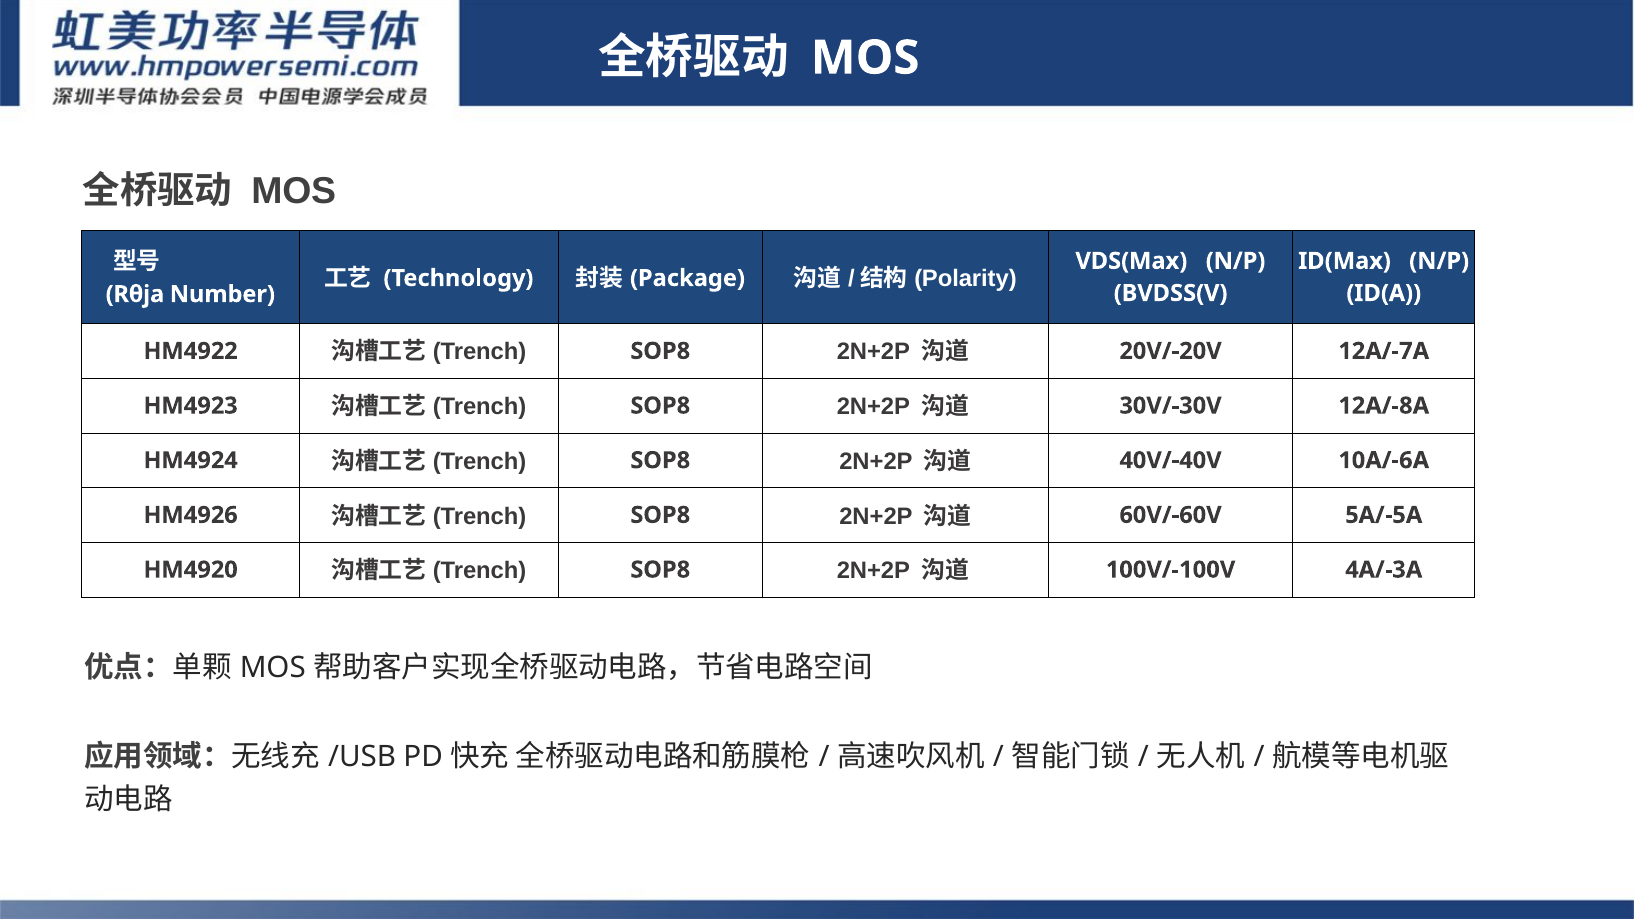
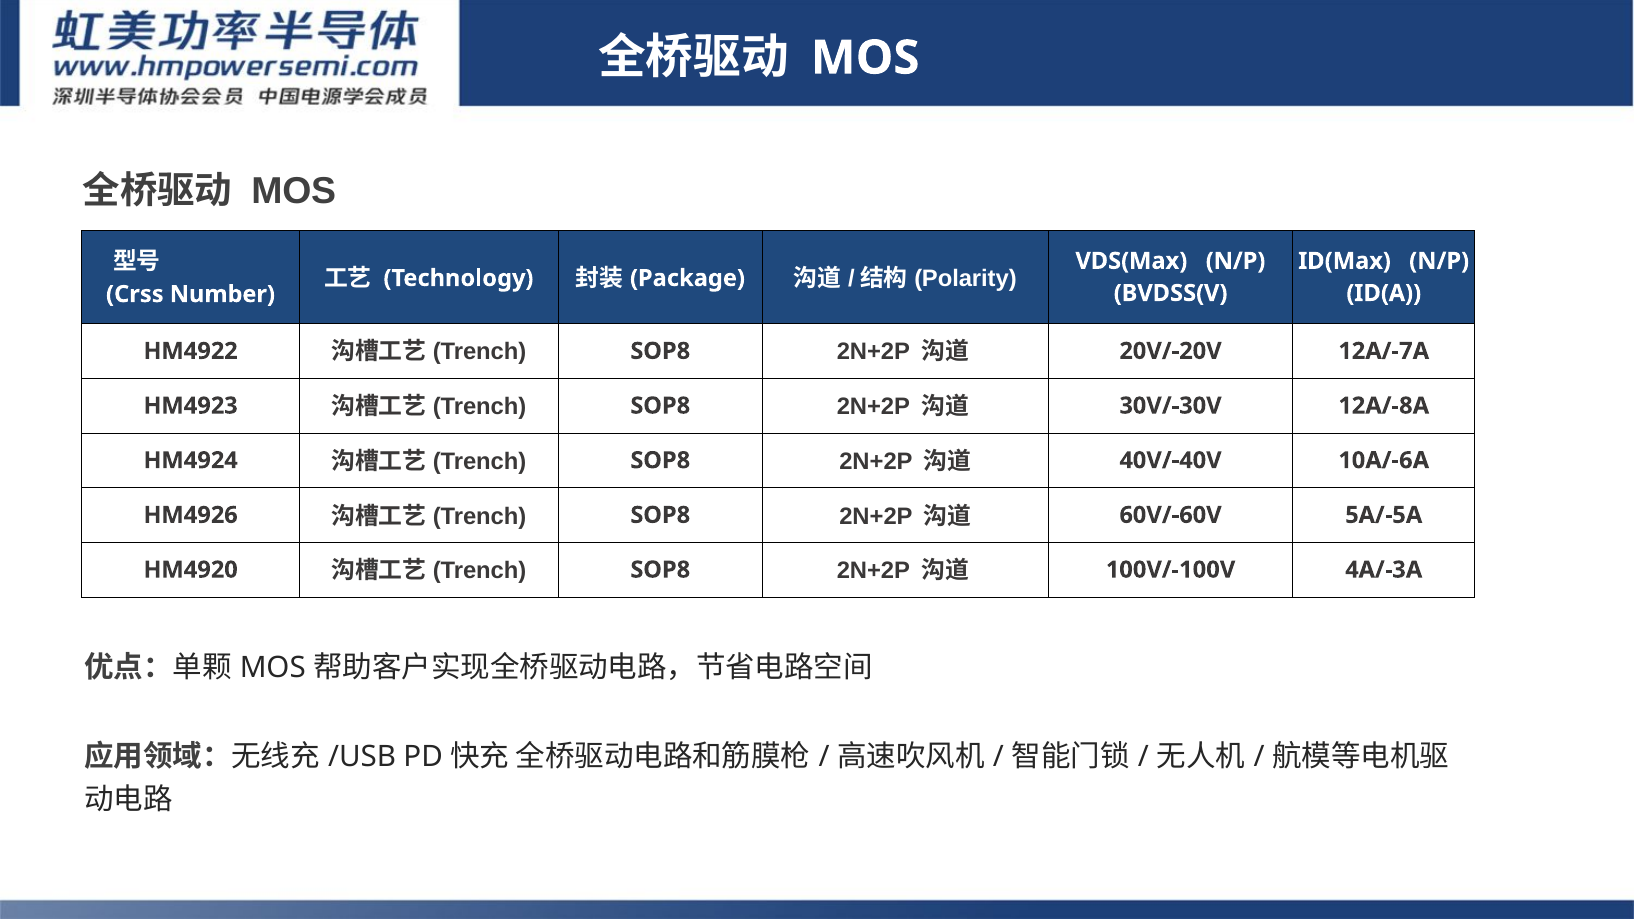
Rθja: Rθja -> Crss
